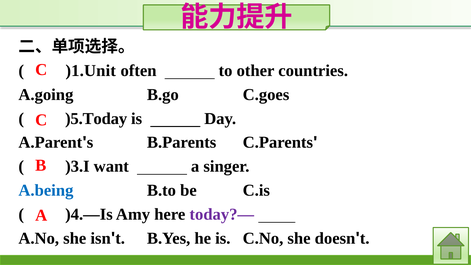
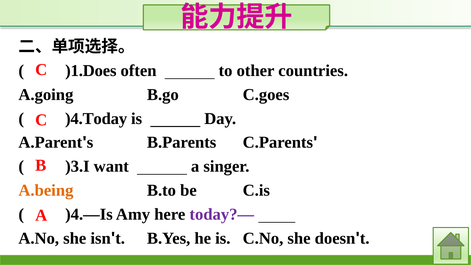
)1.Unit: )1.Unit -> )1.Does
)5.Today: )5.Today -> )4.Today
A.being colour: blue -> orange
